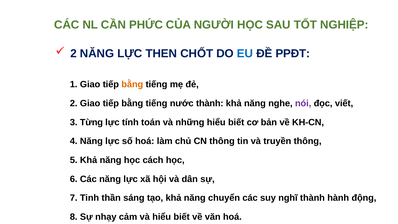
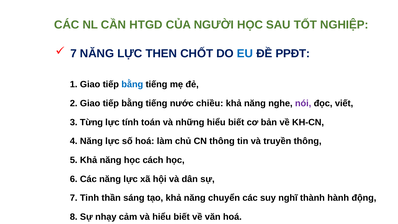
PHỨC: PHỨC -> HTGD
2 at (74, 54): 2 -> 7
bằng at (132, 84) colour: orange -> blue
nước thành: thành -> chiều
